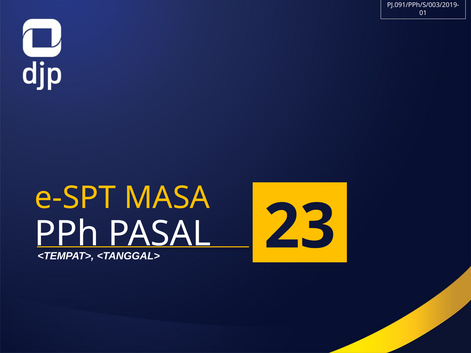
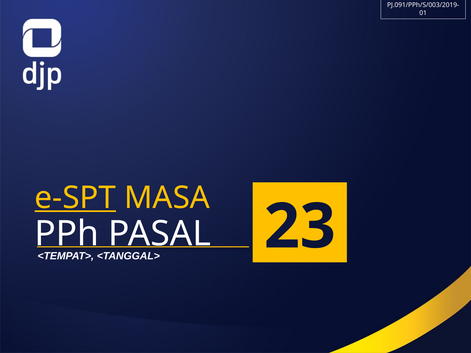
e-SPT underline: none -> present
